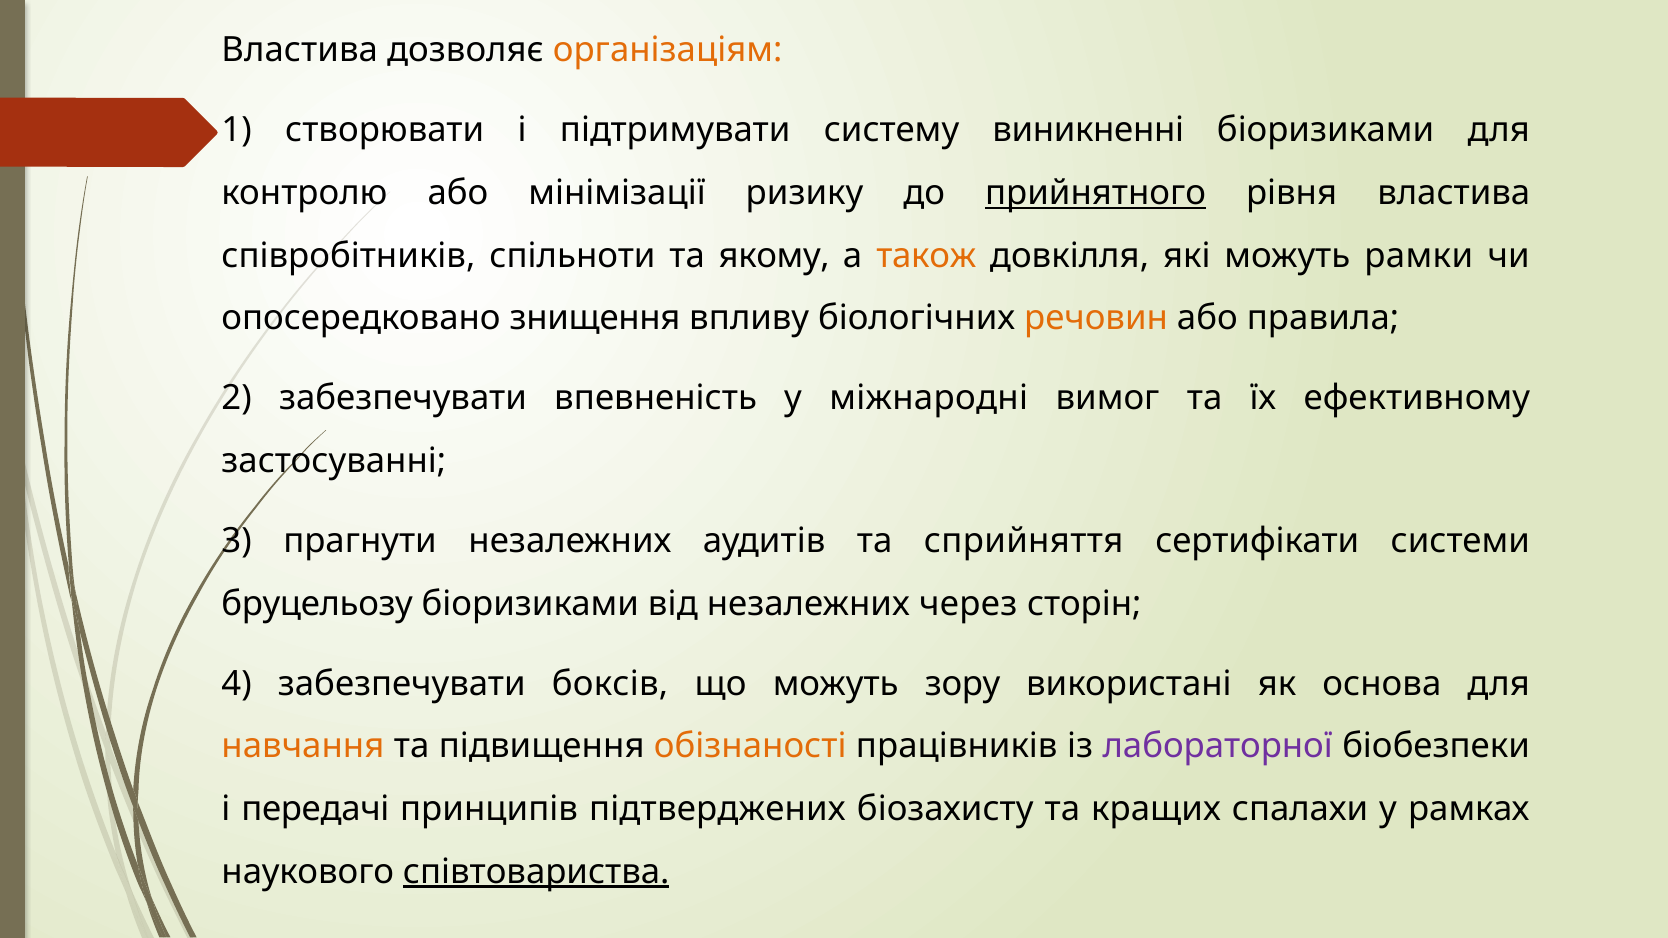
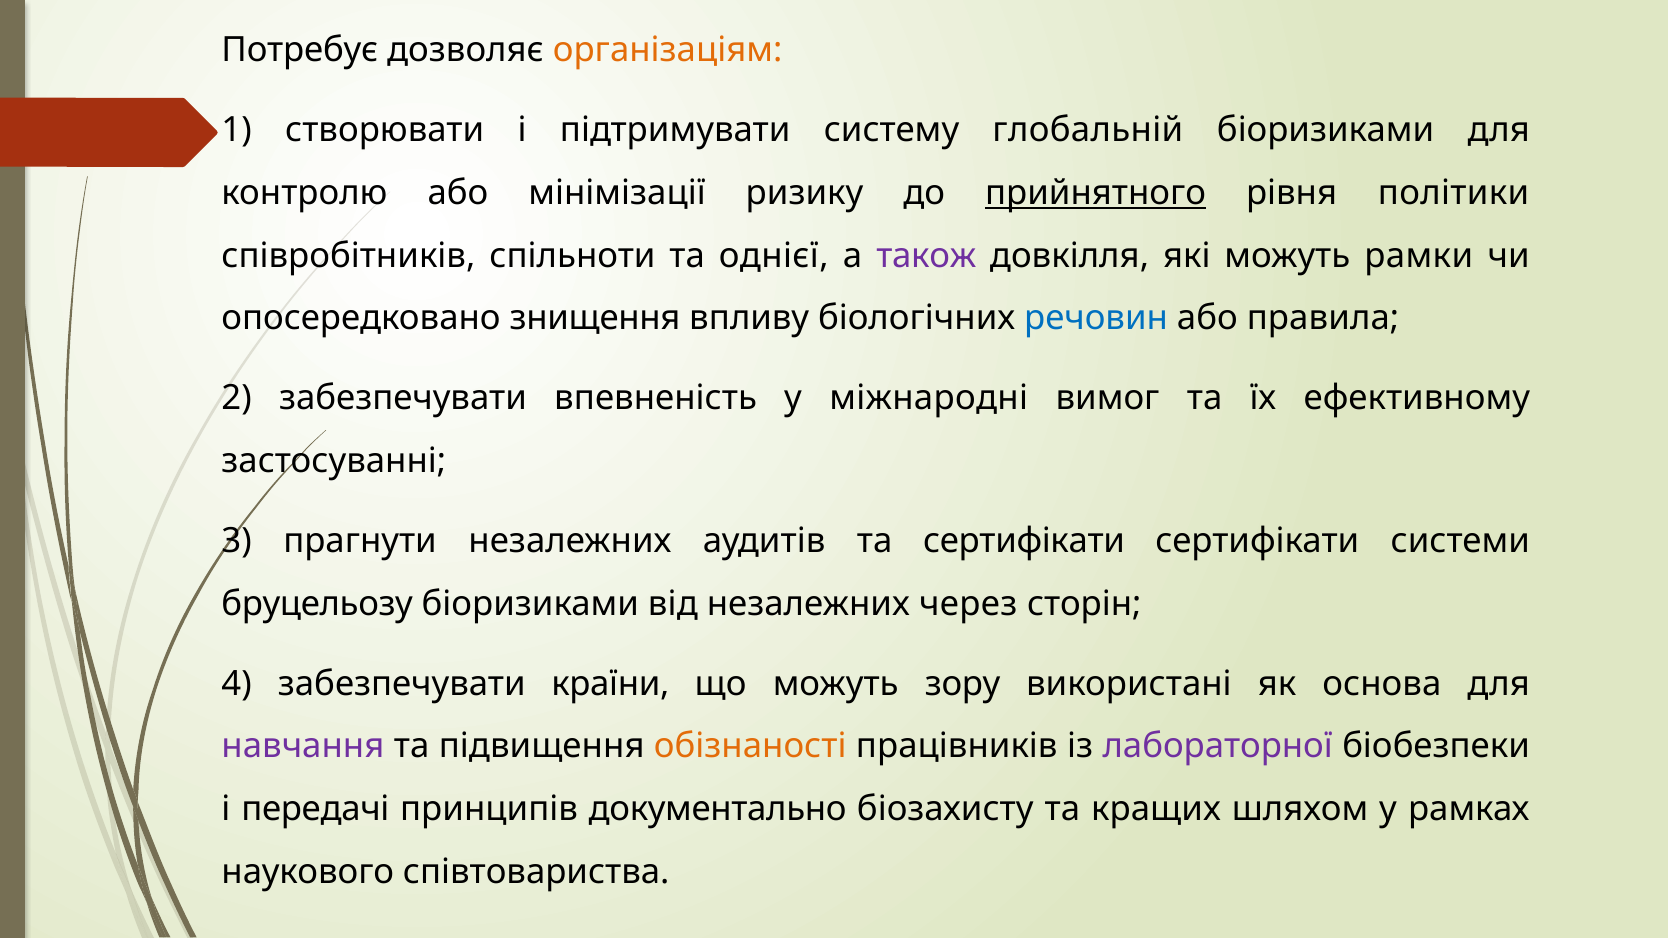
Властива at (300, 50): Властива -> Потребує
виникненні: виникненні -> глобальній
рівня властива: властива -> політики
якому: якому -> однієї
також colour: orange -> purple
речовин colour: orange -> blue
та сприйняття: сприйняття -> сертифікати
боксів: боксів -> країни
навчання colour: orange -> purple
підтверджених: підтверджених -> документально
спалахи: спалахи -> шляхом
співтовариства underline: present -> none
